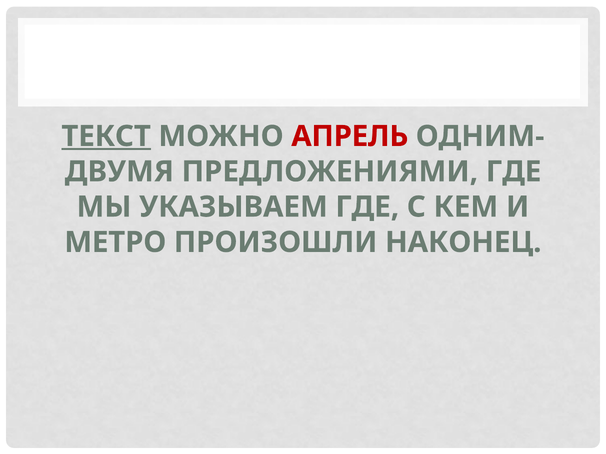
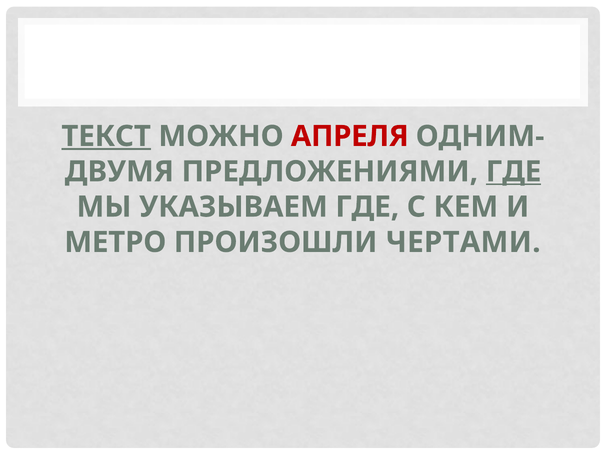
АПРЕЛЬ: АПРЕЛЬ -> АПРЕЛЯ
ГДЕ at (514, 172) underline: none -> present
НАКОНЕЦ: НАКОНЕЦ -> ЧЕРТАМИ
